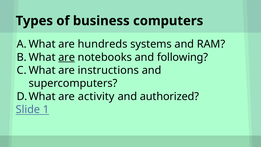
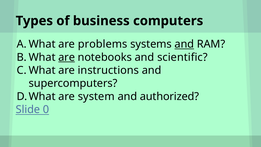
hundreds: hundreds -> problems
and at (184, 44) underline: none -> present
following: following -> scientific
activity: activity -> system
1: 1 -> 0
